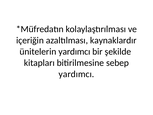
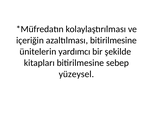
azaltılması kaynaklardır: kaynaklardır -> bitirilmesine
yardımcı at (76, 74): yardımcı -> yüzeysel
